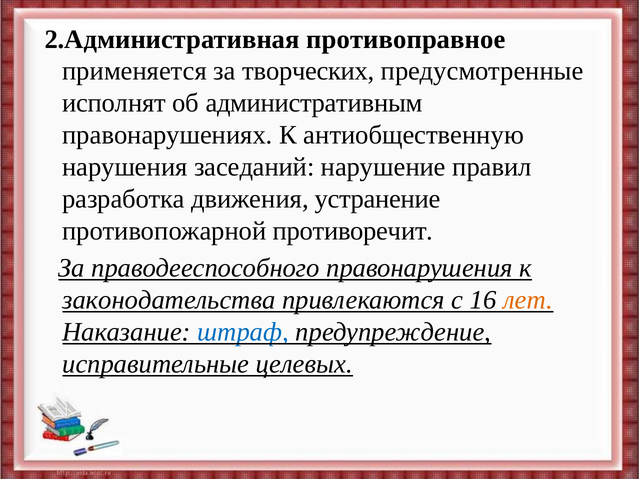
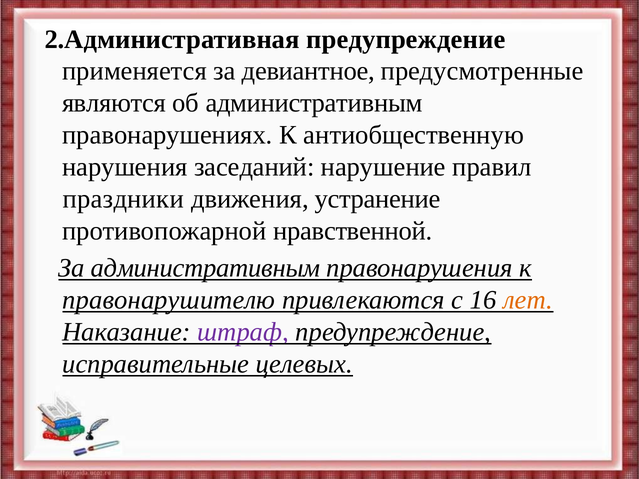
2.Административная противоправное: противоправное -> предупреждение
творческих: творческих -> девиантное
исполнят: исполнят -> являются
разработка: разработка -> праздники
противоречит: противоречит -> нравственной
За праводееспособного: праводееспособного -> административным
законодательства: законодательства -> правонарушителю
штраф colour: blue -> purple
